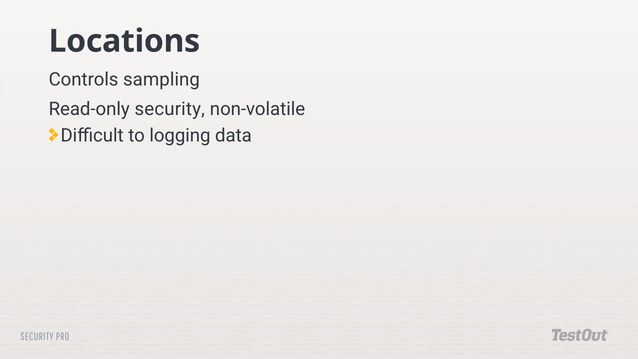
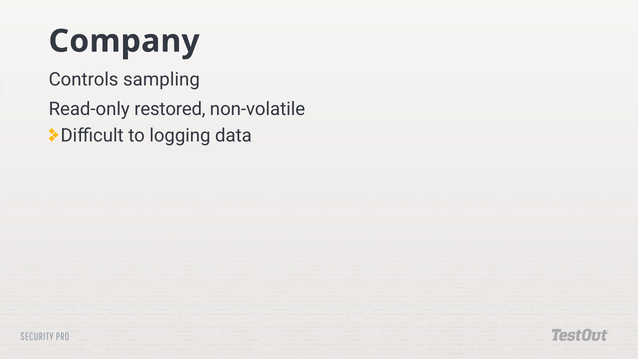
Locations: Locations -> Company
Read-only security: security -> restored
